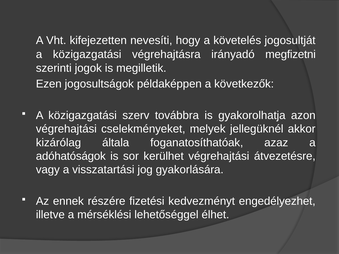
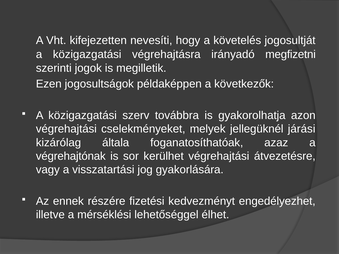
akkor: akkor -> járási
adóhatóságok: adóhatóságok -> végrehajtónak
